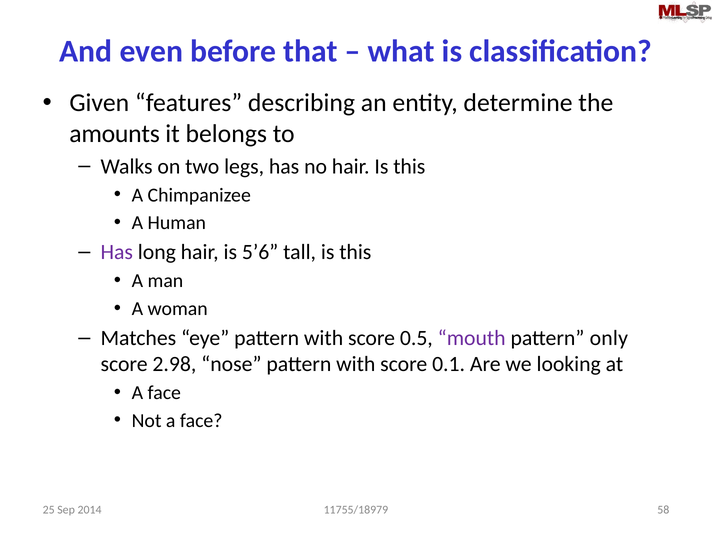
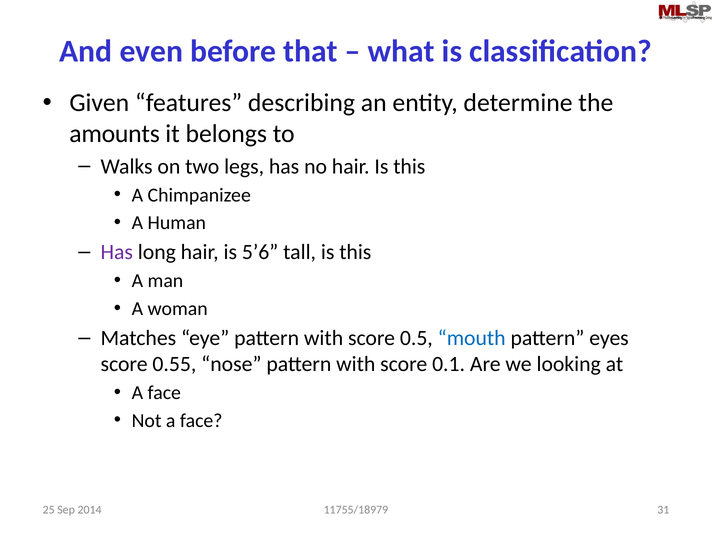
mouth colour: purple -> blue
only: only -> eyes
2.98: 2.98 -> 0.55
58: 58 -> 31
